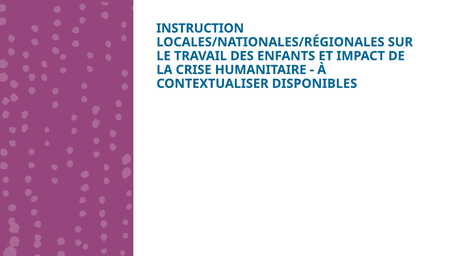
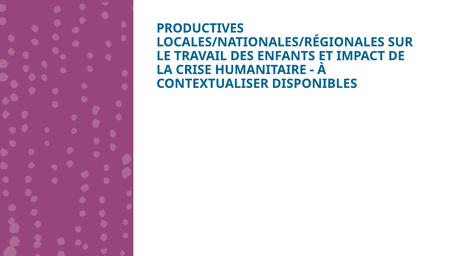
INSTRUCTION: INSTRUCTION -> PRODUCTIVES
